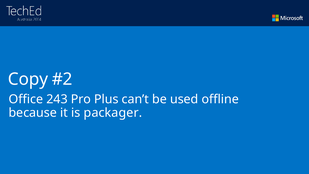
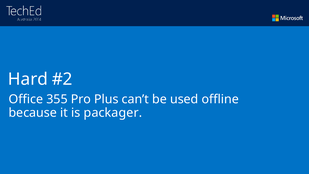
Copy: Copy -> Hard
243: 243 -> 355
